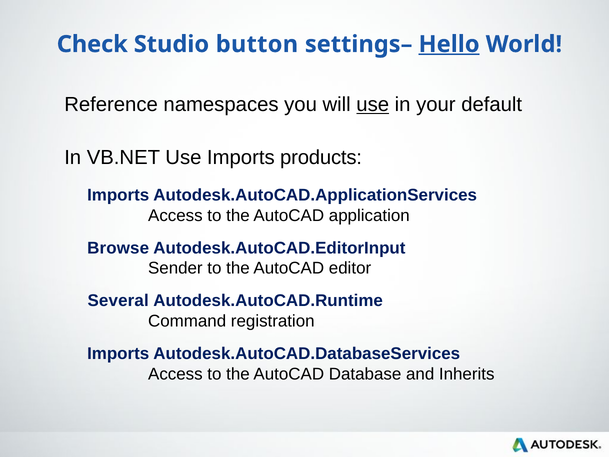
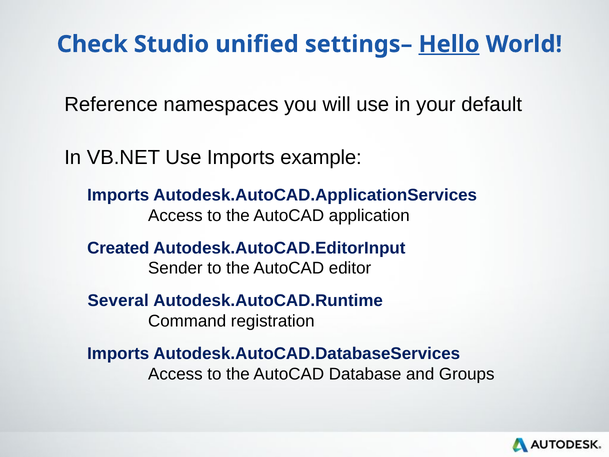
button: button -> unified
use at (373, 105) underline: present -> none
products: products -> example
Browse: Browse -> Created
Inherits: Inherits -> Groups
